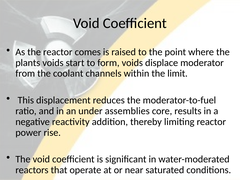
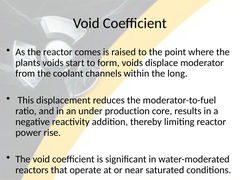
limit: limit -> long
assemblies: assemblies -> production
